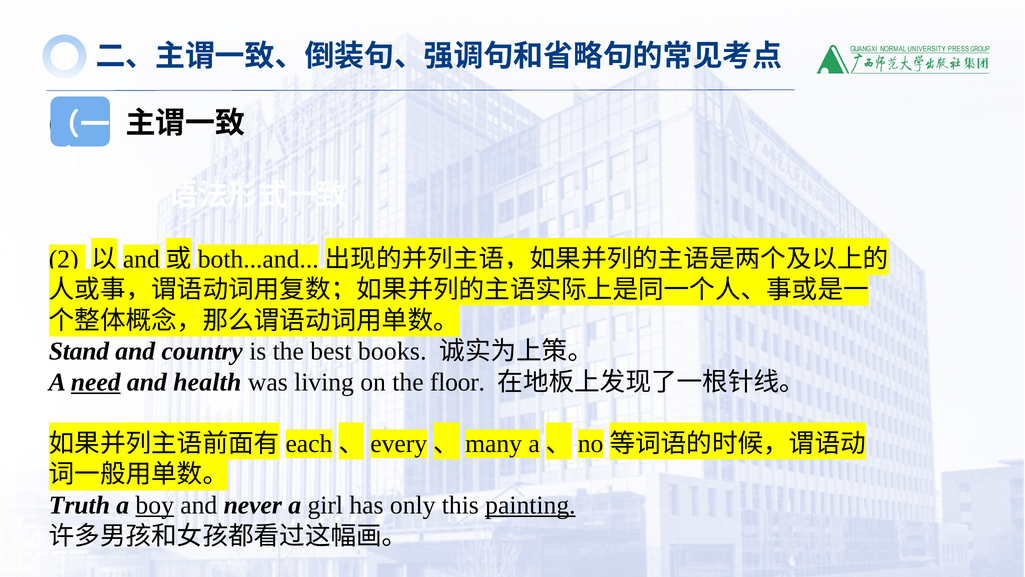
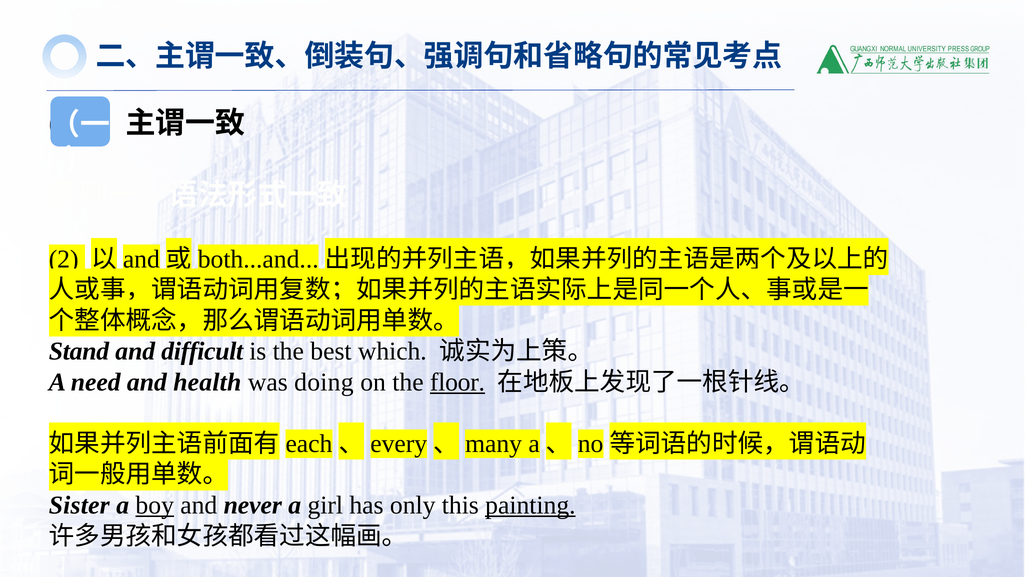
country: country -> difficult
books: books -> which
need underline: present -> none
living: living -> doing
floor underline: none -> present
Truth: Truth -> Sister
